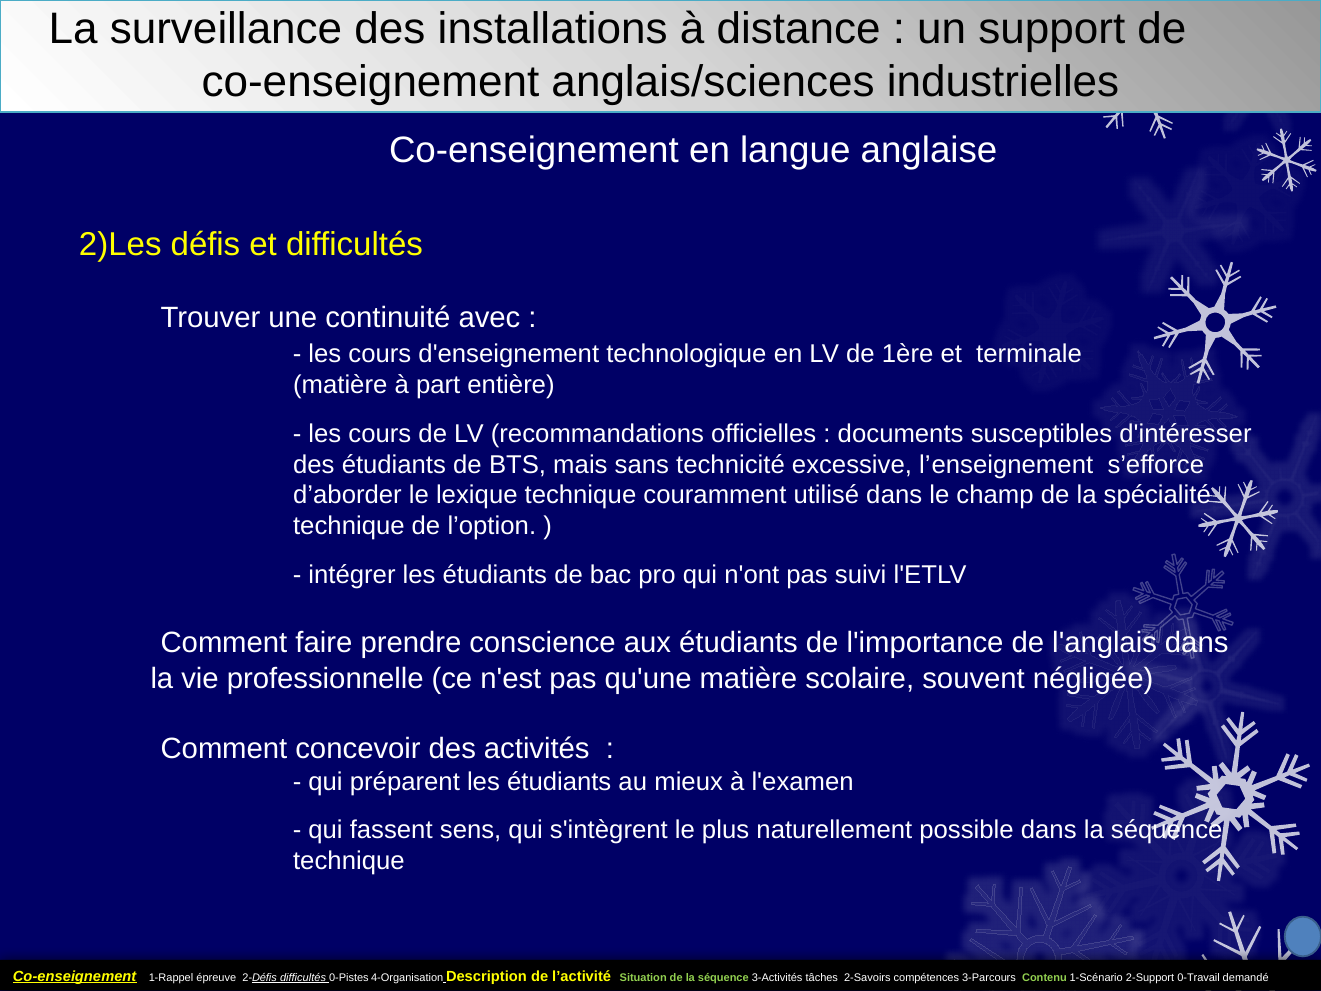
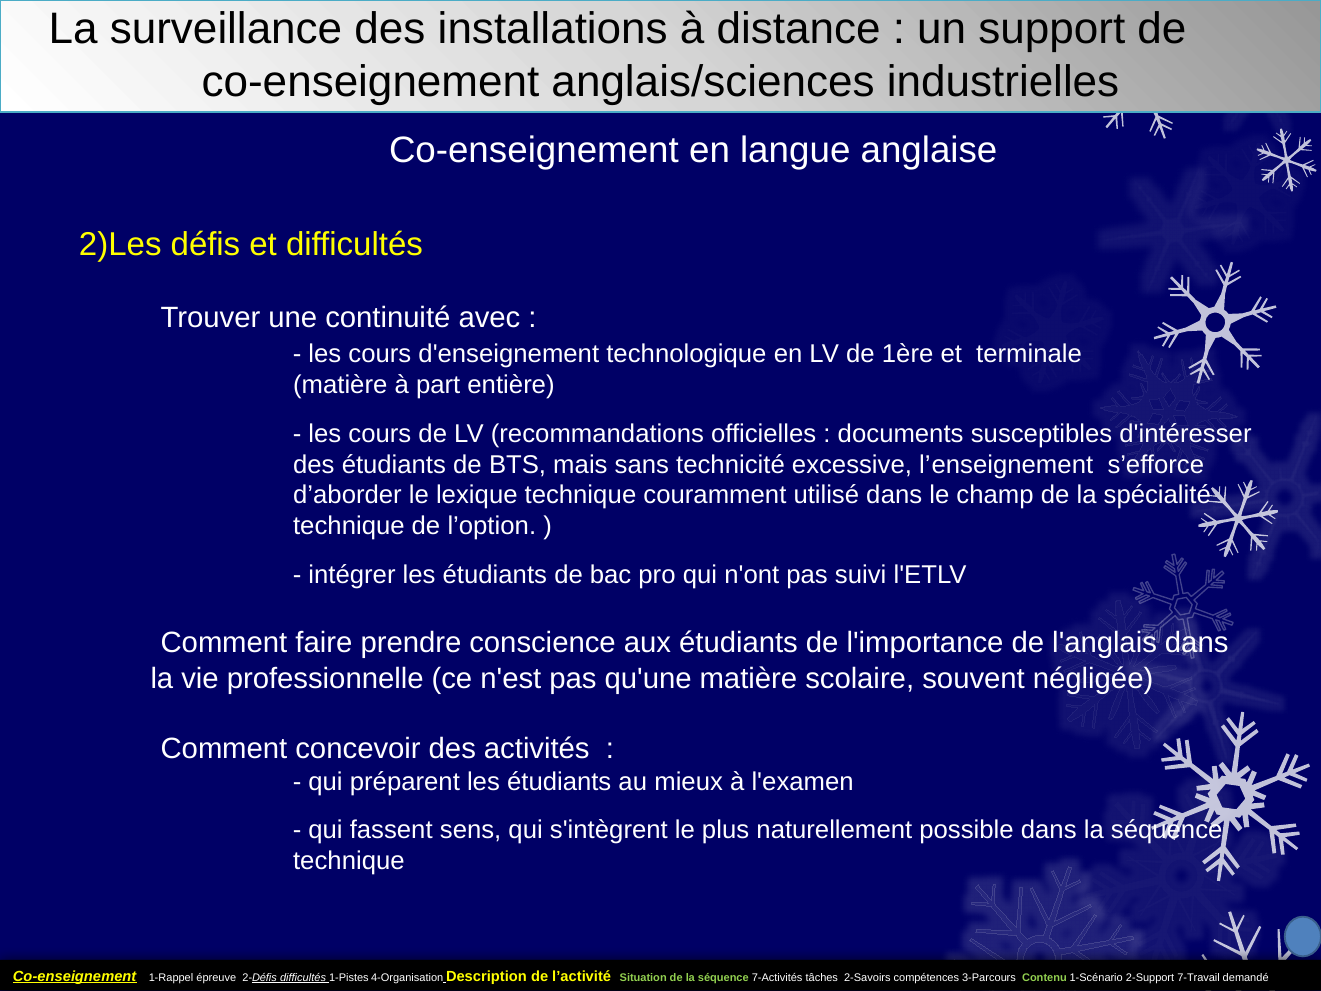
0-Pistes: 0-Pistes -> 1-Pistes
3-Activités: 3-Activités -> 7-Activités
0-Travail: 0-Travail -> 7-Travail
